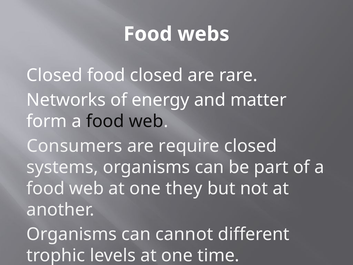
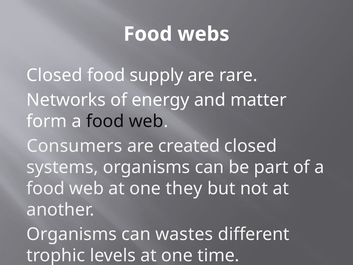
food closed: closed -> supply
require: require -> created
cannot: cannot -> wastes
